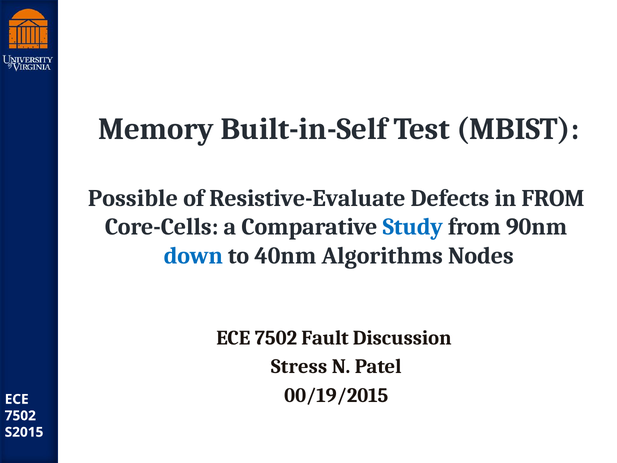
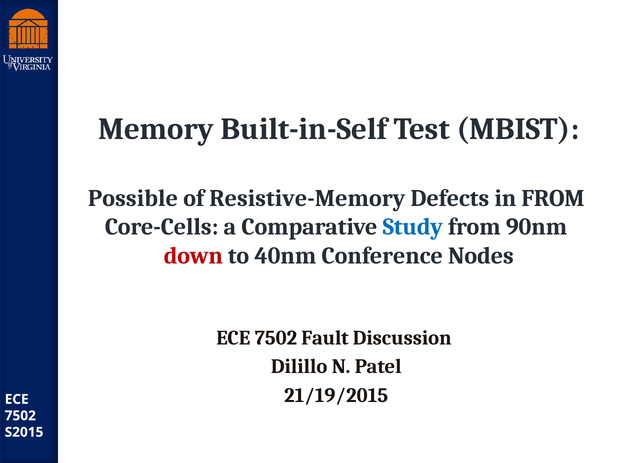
Resistive-Evaluate: Resistive-Evaluate -> Resistive-Memory
down colour: blue -> red
Algorithms: Algorithms -> Conference
Stress: Stress -> Dilillo
00/19/2015: 00/19/2015 -> 21/19/2015
